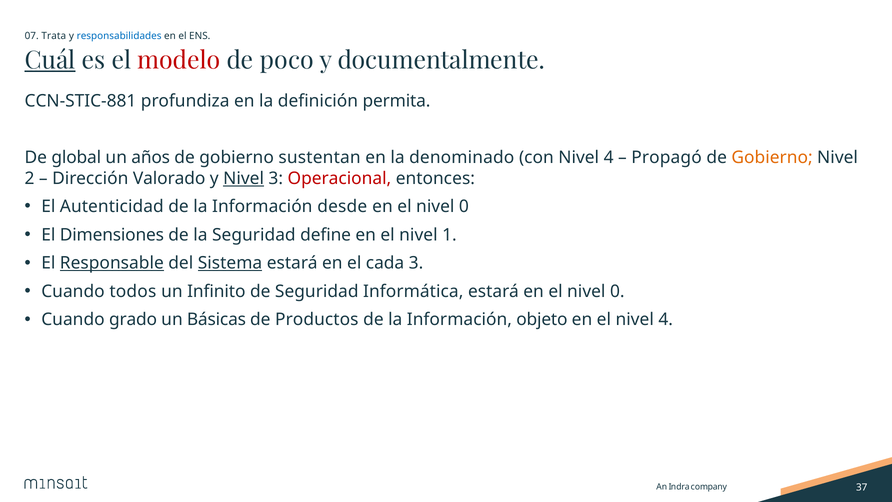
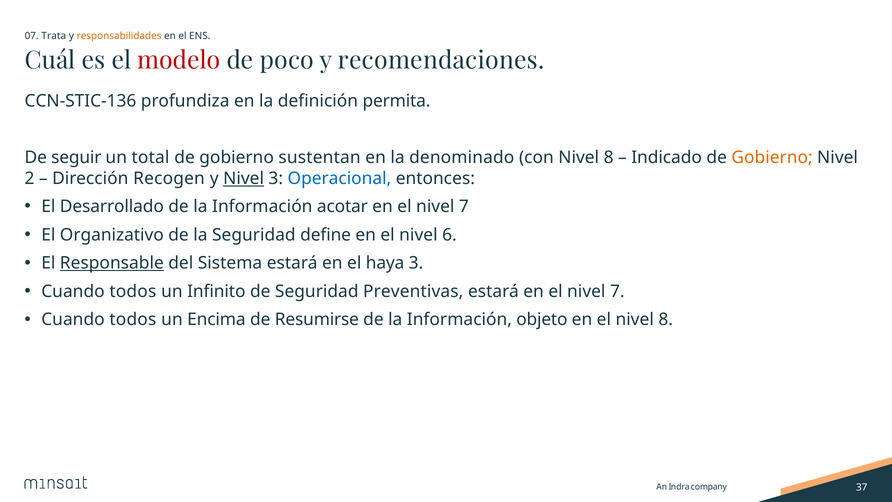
responsabilidades colour: blue -> orange
Cuál underline: present -> none
documentalmente: documentalmente -> recomendaciones
CCN-STIC-881: CCN-STIC-881 -> CCN-STIC-136
global: global -> seguir
años: años -> total
con Nivel 4: 4 -> 8
Propagó: Propagó -> Indicado
Valorado: Valorado -> Recogen
Operacional colour: red -> blue
Autenticidad: Autenticidad -> Desarrollado
desde: desde -> acotar
0 at (464, 207): 0 -> 7
Dimensiones: Dimensiones -> Organizativo
1: 1 -> 6
Sistema underline: present -> none
cada: cada -> haya
Informática: Informática -> Preventivas
0 at (617, 291): 0 -> 7
grado at (133, 320): grado -> todos
Básicas: Básicas -> Encima
Productos: Productos -> Resumirse
el nivel 4: 4 -> 8
